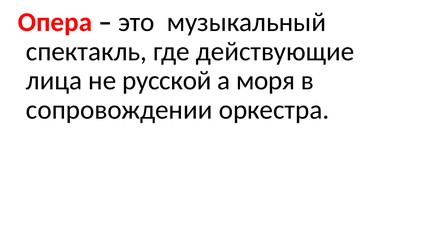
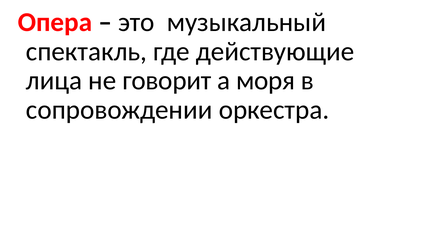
русской: русской -> говорит
